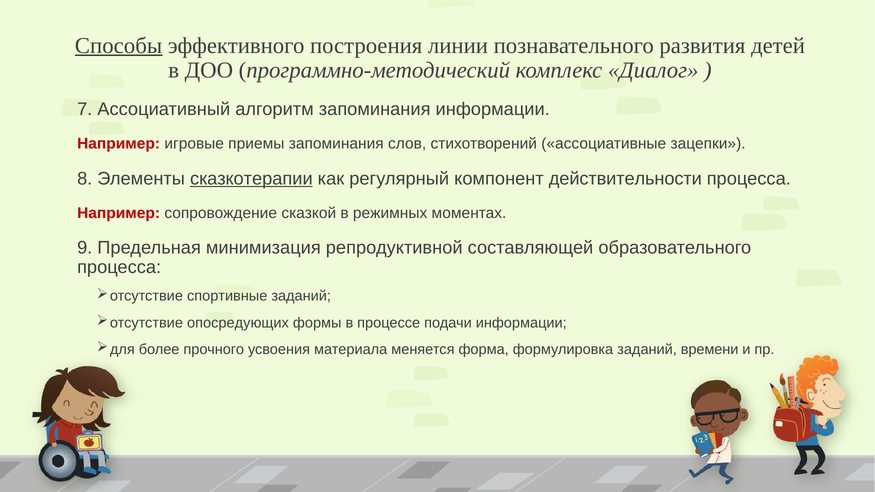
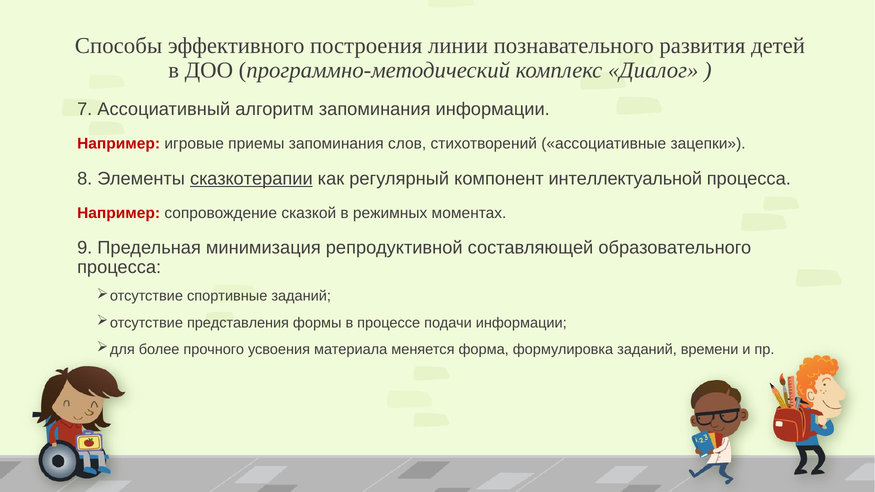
Способы underline: present -> none
действительности: действительности -> интеллектуальной
опосредующих: опосредующих -> представления
